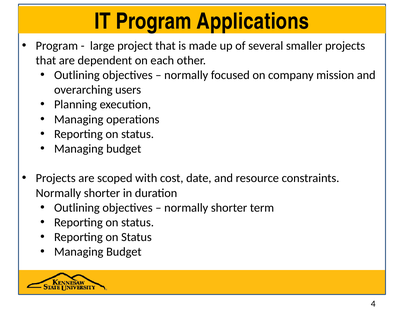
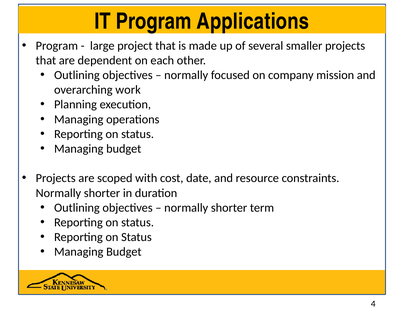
users: users -> work
